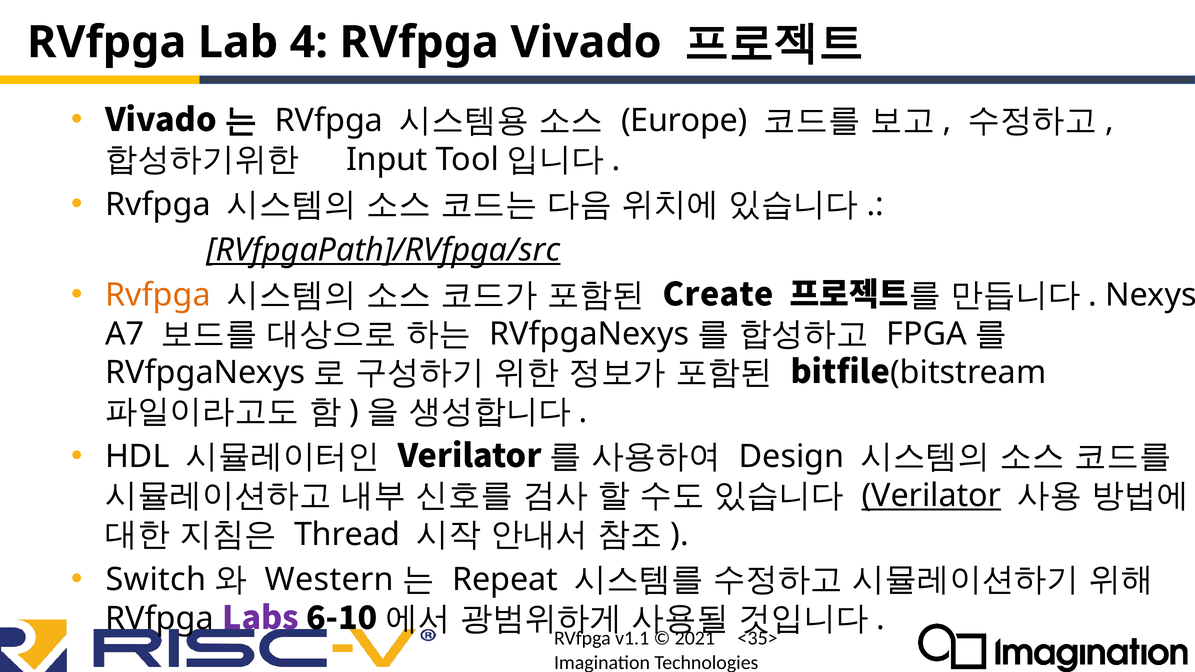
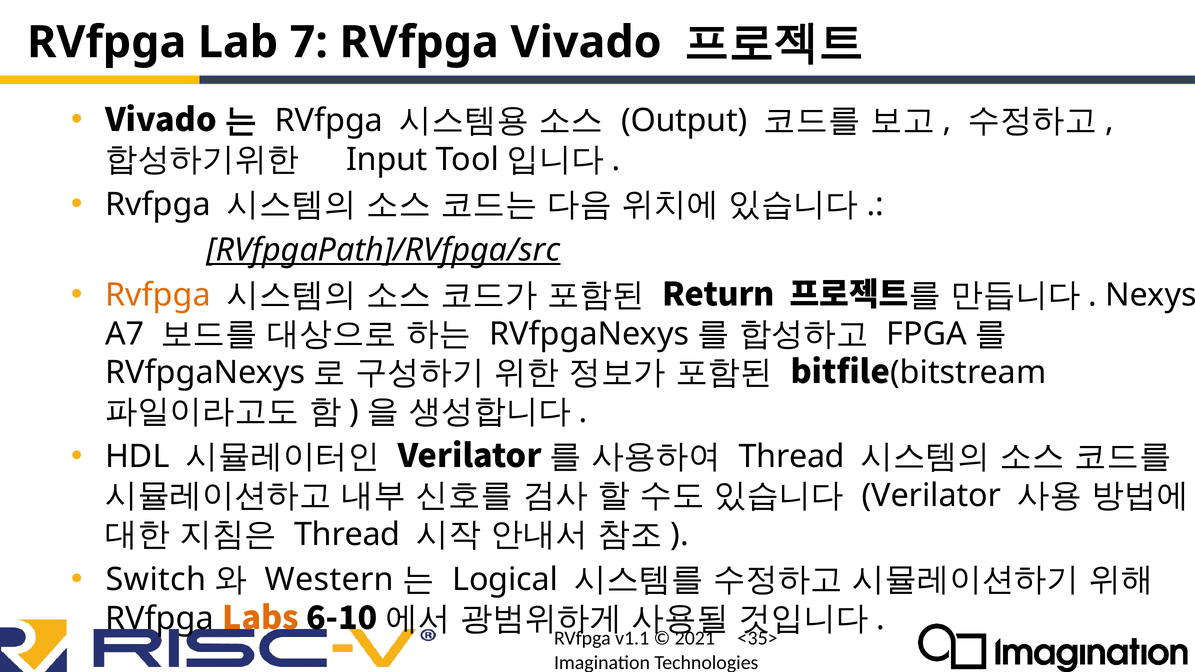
4: 4 -> 7
Europe: Europe -> Output
Create: Create -> Return
Design at (792, 457): Design -> Thread
Verilator underline: present -> none
Repeat: Repeat -> Logical
Labs colour: purple -> orange
